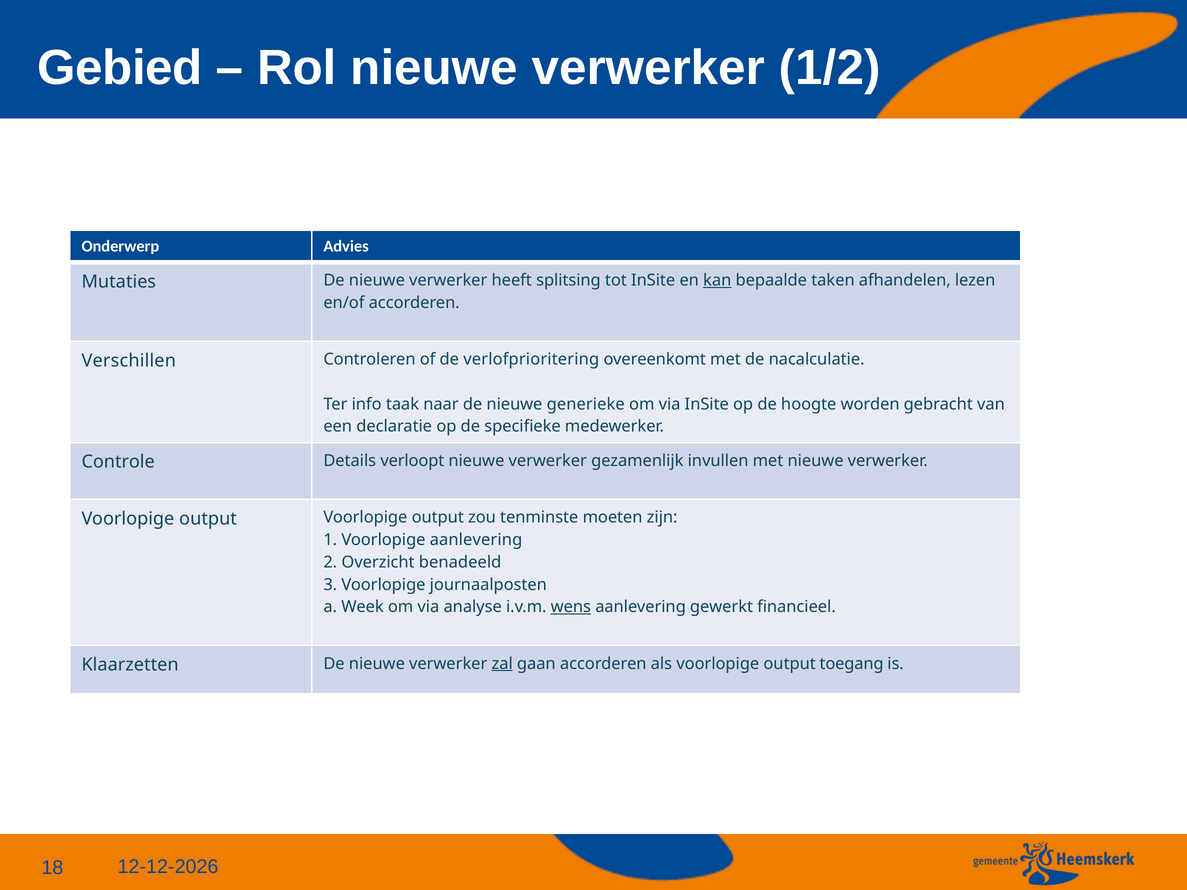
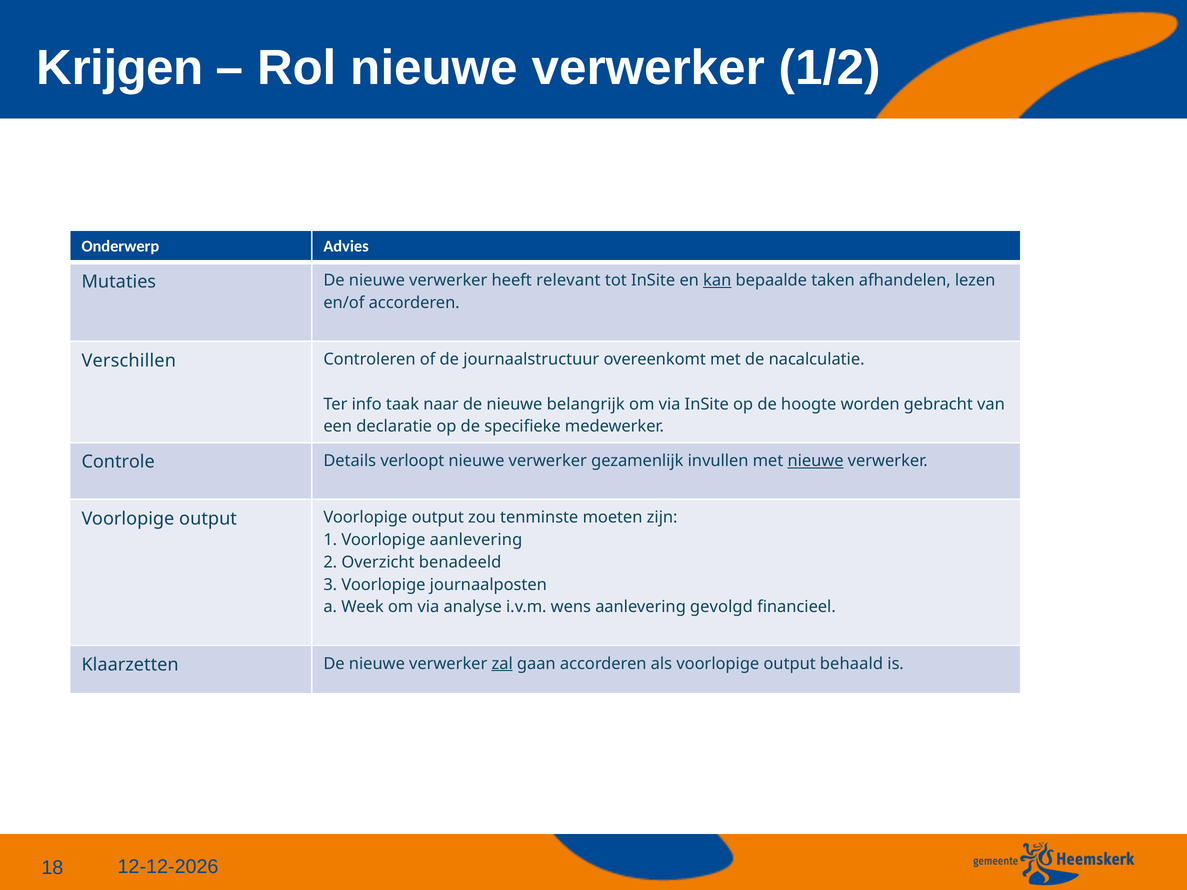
Gebied: Gebied -> Krijgen
splitsing: splitsing -> relevant
verlofprioritering: verlofprioritering -> journaalstructuur
generieke: generieke -> belangrijk
nieuwe at (816, 461) underline: none -> present
wens underline: present -> none
gewerkt: gewerkt -> gevolgd
toegang: toegang -> behaald
